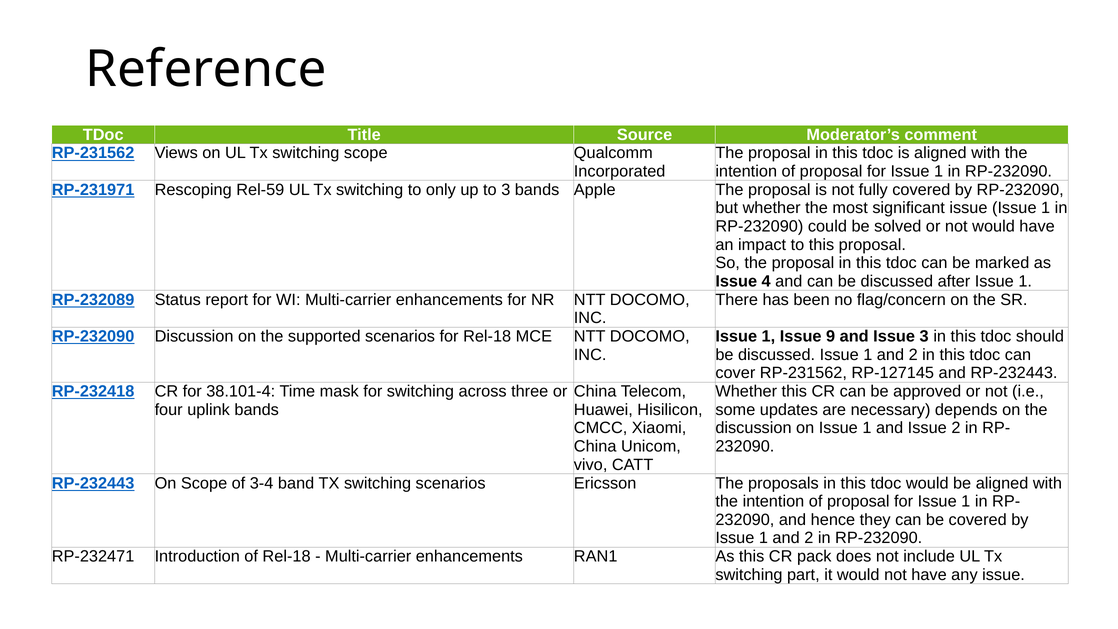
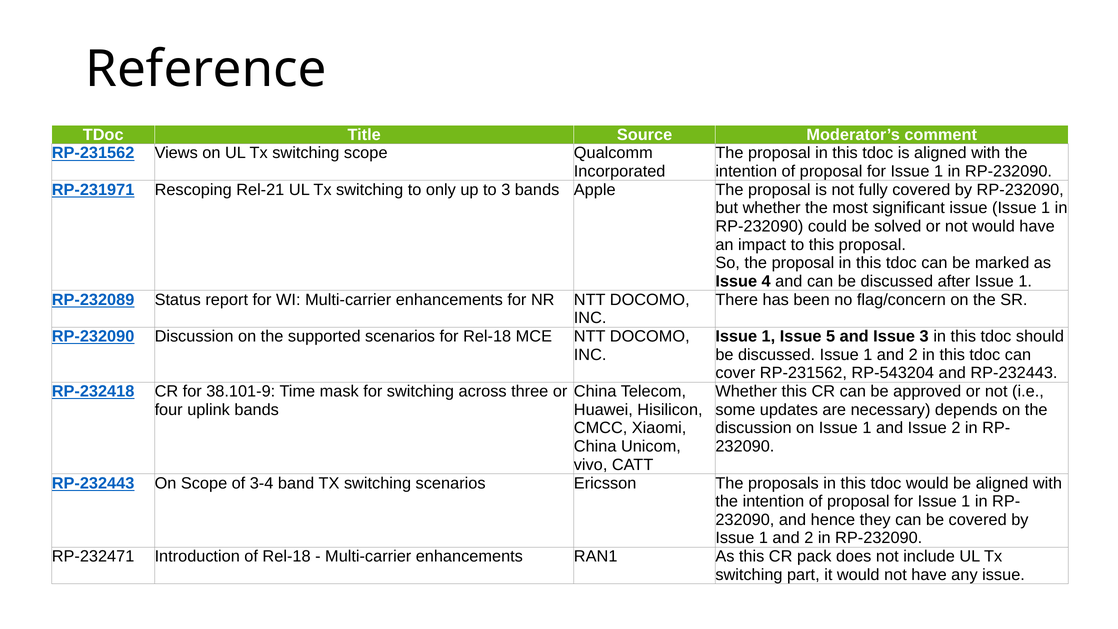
Rel-59: Rel-59 -> Rel-21
9: 9 -> 5
RP-127145: RP-127145 -> RP-543204
38.101-4: 38.101-4 -> 38.101-9
